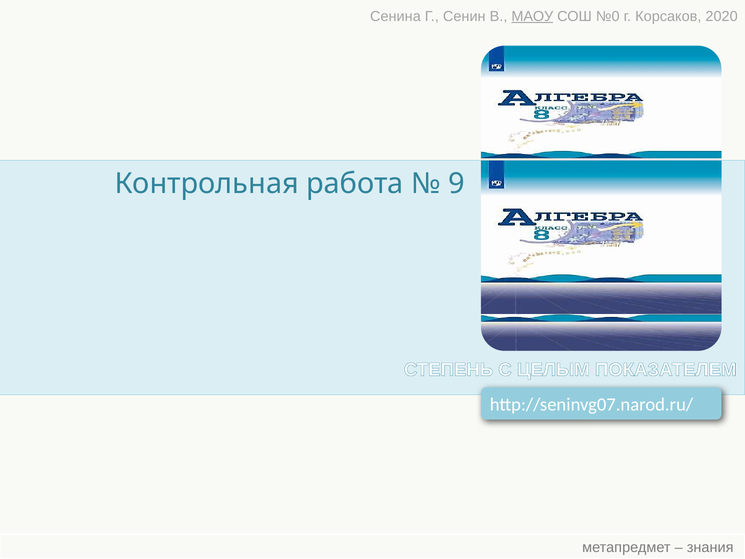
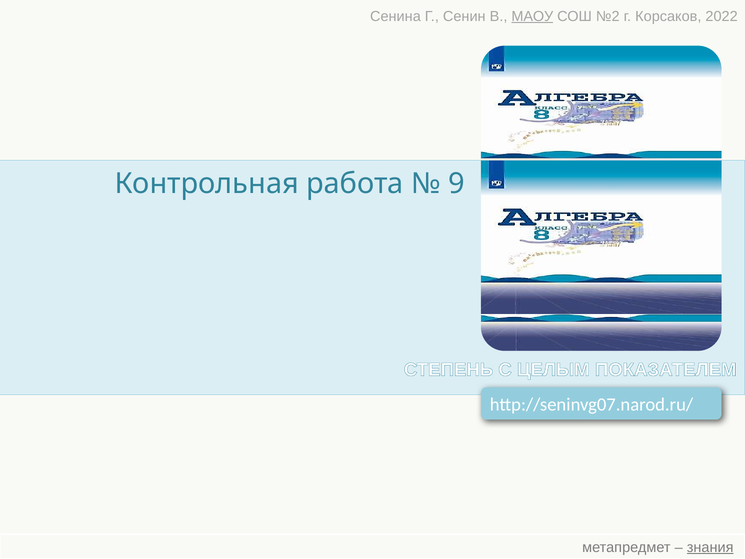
№0: №0 -> №2
2020: 2020 -> 2022
знания underline: none -> present
